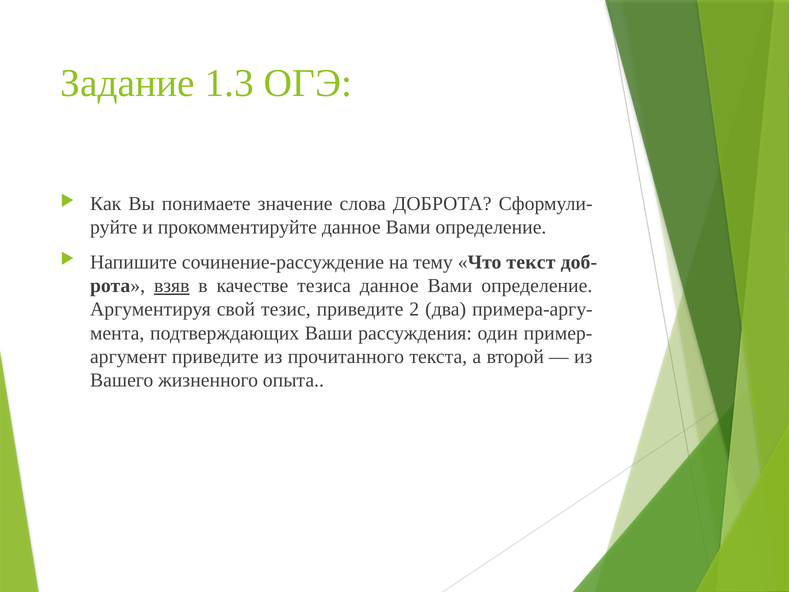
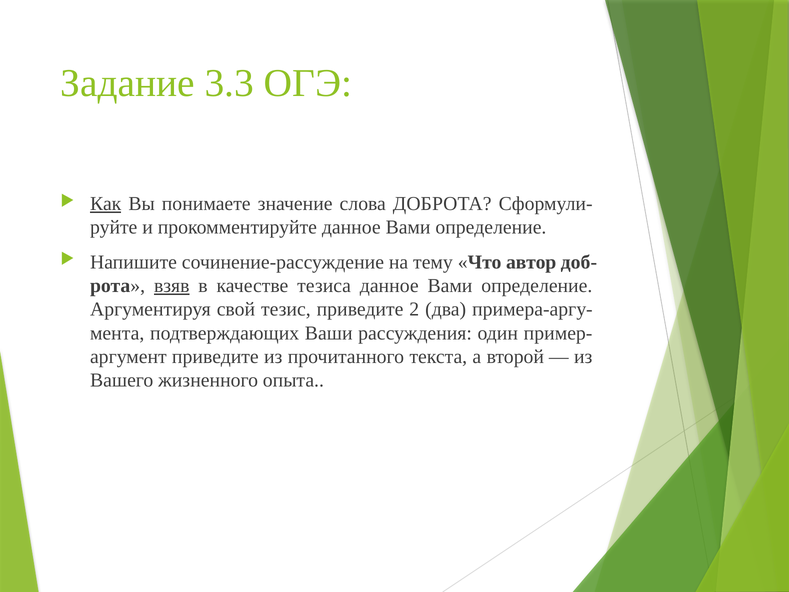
1.3: 1.3 -> 3.3
Как underline: none -> present
текст: текст -> автор
